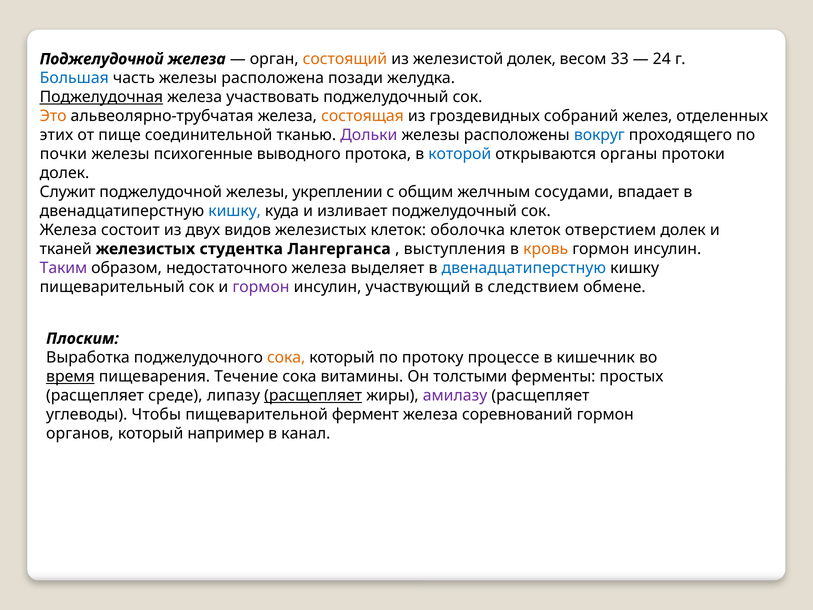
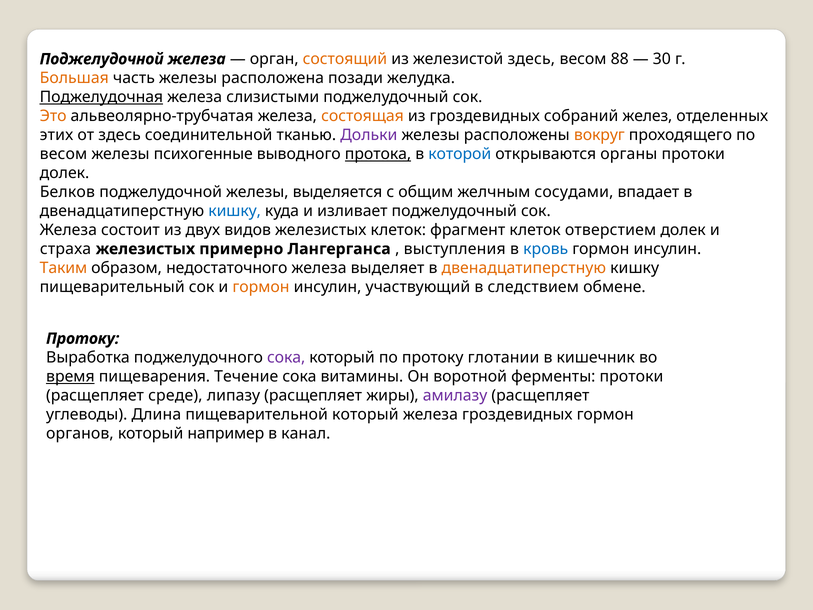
железистой долек: долек -> здесь
33: 33 -> 88
24: 24 -> 30
Большая colour: blue -> orange
участвовать: участвовать -> слизистыми
от пище: пище -> здесь
вокруг colour: blue -> orange
почки at (63, 154): почки -> весом
протока underline: none -> present
Служит: Служит -> Белков
укреплении: укреплении -> выделяется
оболочка: оболочка -> фрагмент
тканей: тканей -> страха
студентка: студентка -> примерно
кровь colour: orange -> blue
Таким colour: purple -> orange
двенадцатиперстную at (524, 268) colour: blue -> orange
гормон at (261, 287) colour: purple -> orange
Плоским at (83, 338): Плоским -> Протоку
сока at (286, 357) colour: orange -> purple
процессе: процессе -> глотании
толстыми: толстыми -> воротной
ферменты простых: простых -> протоки
расщепляет at (313, 395) underline: present -> none
Чтобы: Чтобы -> Длина
пищеварительной фермент: фермент -> который
железа соревнований: соревнований -> гроздевидных
